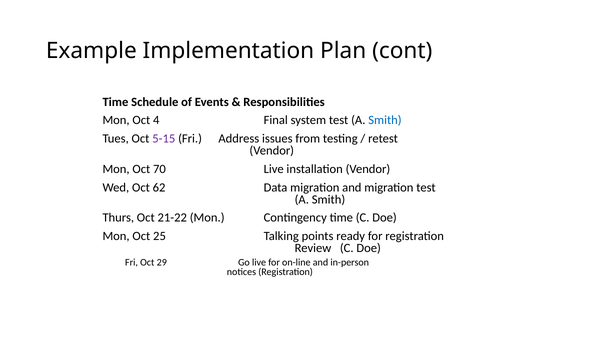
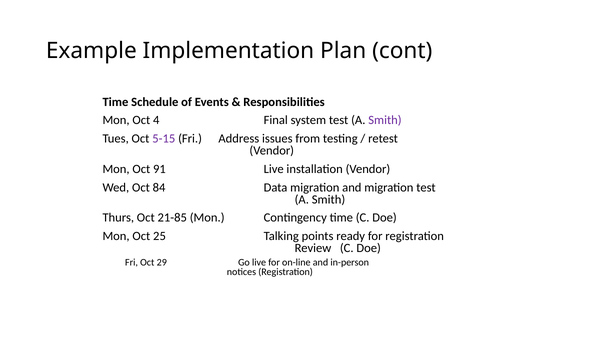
Smith at (385, 120) colour: blue -> purple
70: 70 -> 91
62: 62 -> 84
21-22: 21-22 -> 21-85
